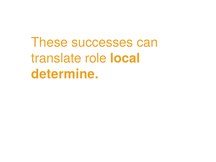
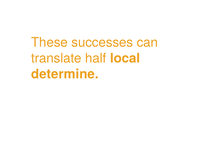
role: role -> half
